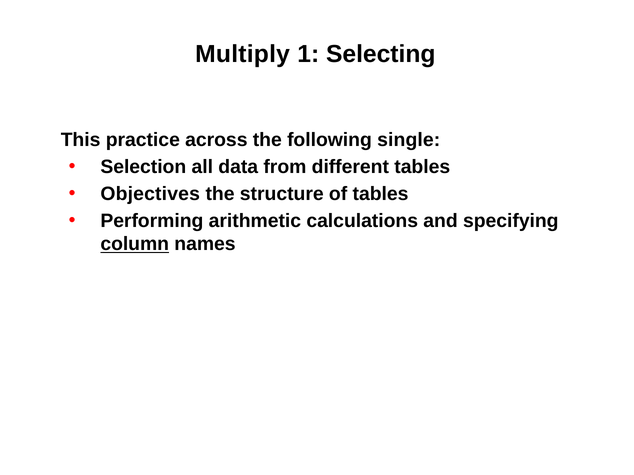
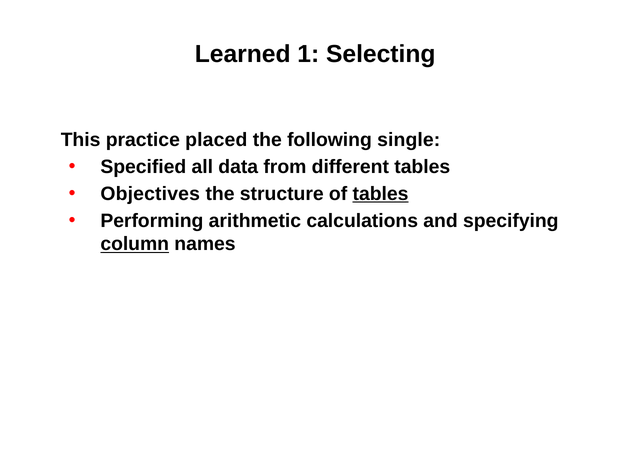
Multiply: Multiply -> Learned
across: across -> placed
Selection: Selection -> Specified
tables at (381, 194) underline: none -> present
